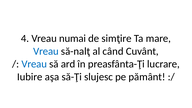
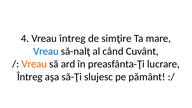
Vreau numai: numai -> întreg
Vreau at (34, 64) colour: blue -> orange
Iubire at (30, 77): Iubire -> Întreg
